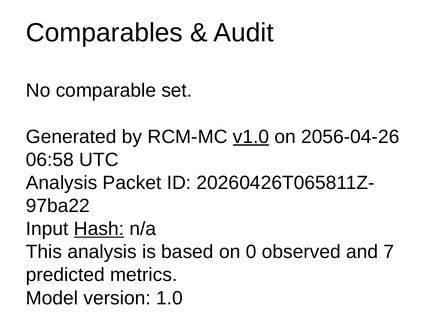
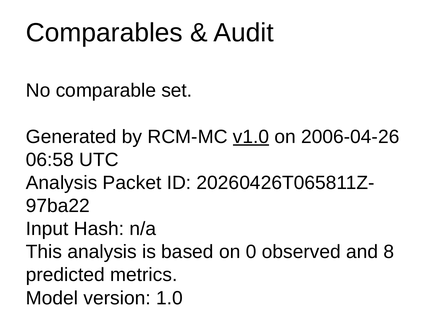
2056-04-26: 2056-04-26 -> 2006-04-26
Hash underline: present -> none
7: 7 -> 8
